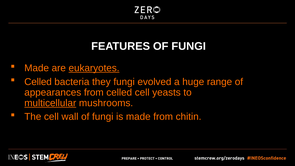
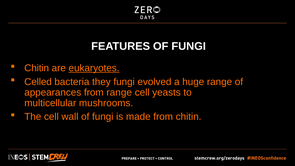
Made at (37, 68): Made -> Chitin
from celled: celled -> range
multicellular underline: present -> none
